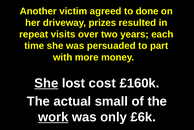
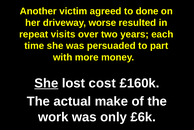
prizes: prizes -> worse
small: small -> make
work underline: present -> none
